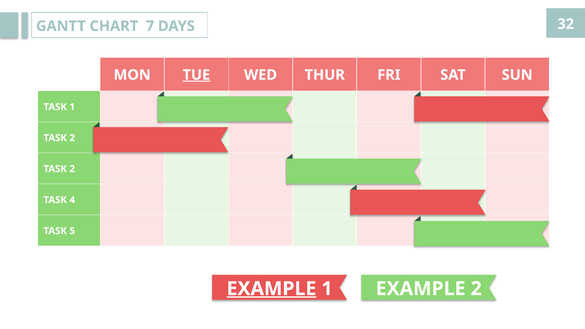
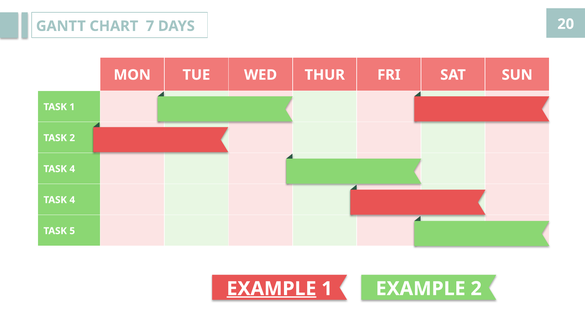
32: 32 -> 20
TUE underline: present -> none
2 at (72, 169): 2 -> 4
